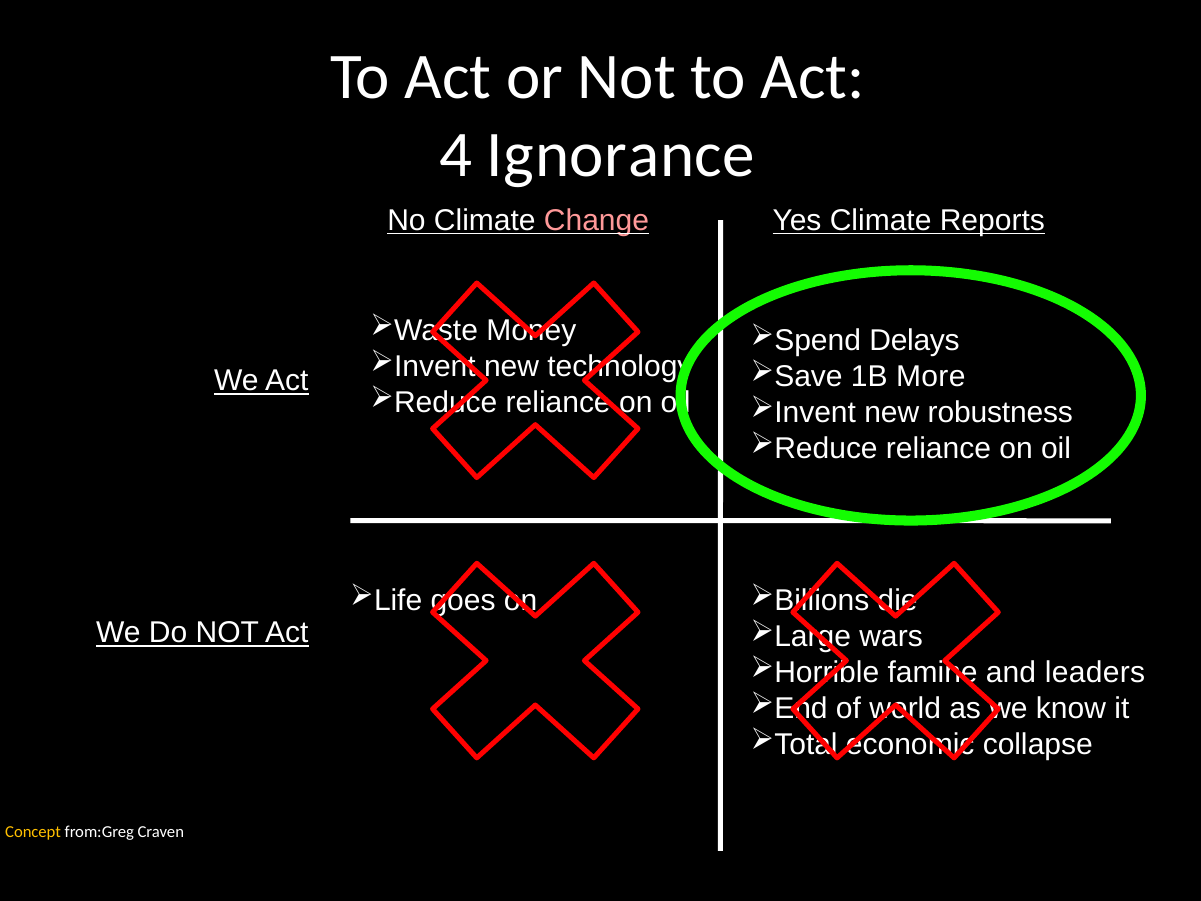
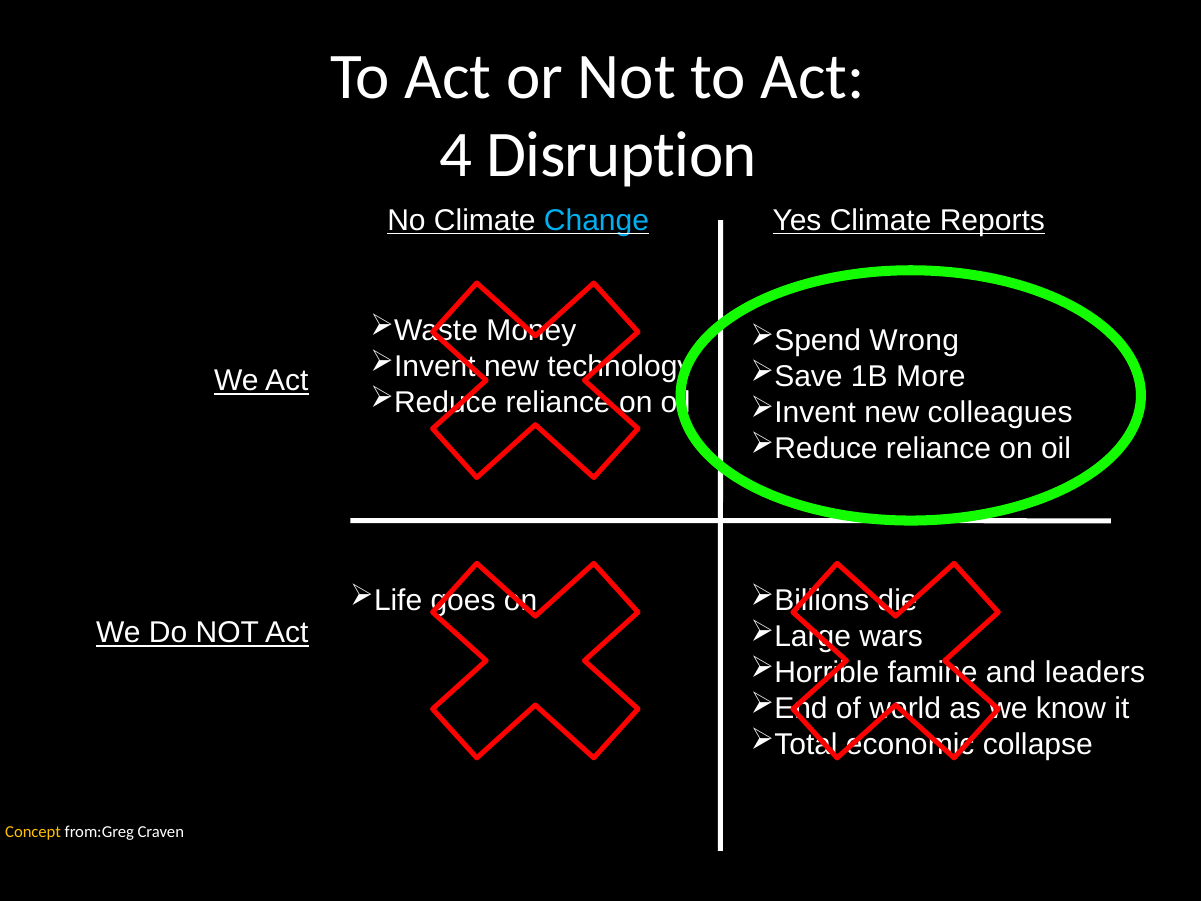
Ignorance: Ignorance -> Disruption
Change colour: pink -> light blue
Delays: Delays -> Wrong
robustness: robustness -> colleagues
